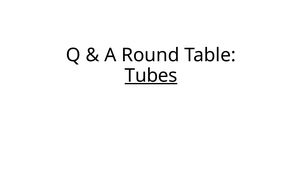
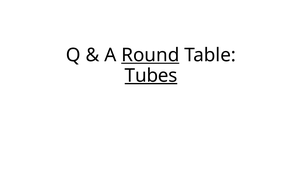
Round underline: none -> present
